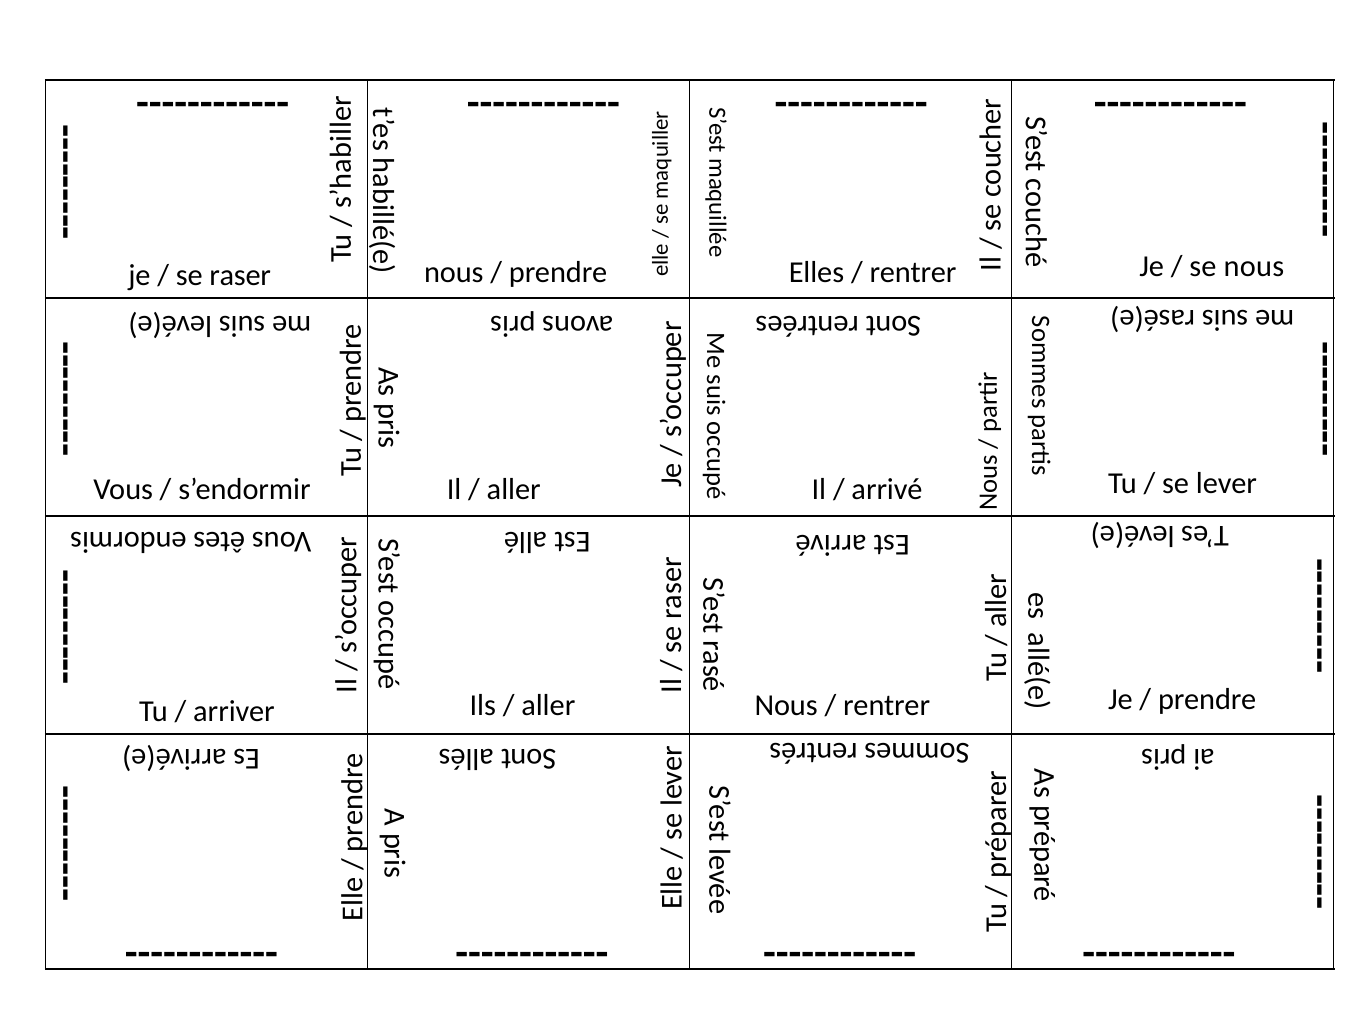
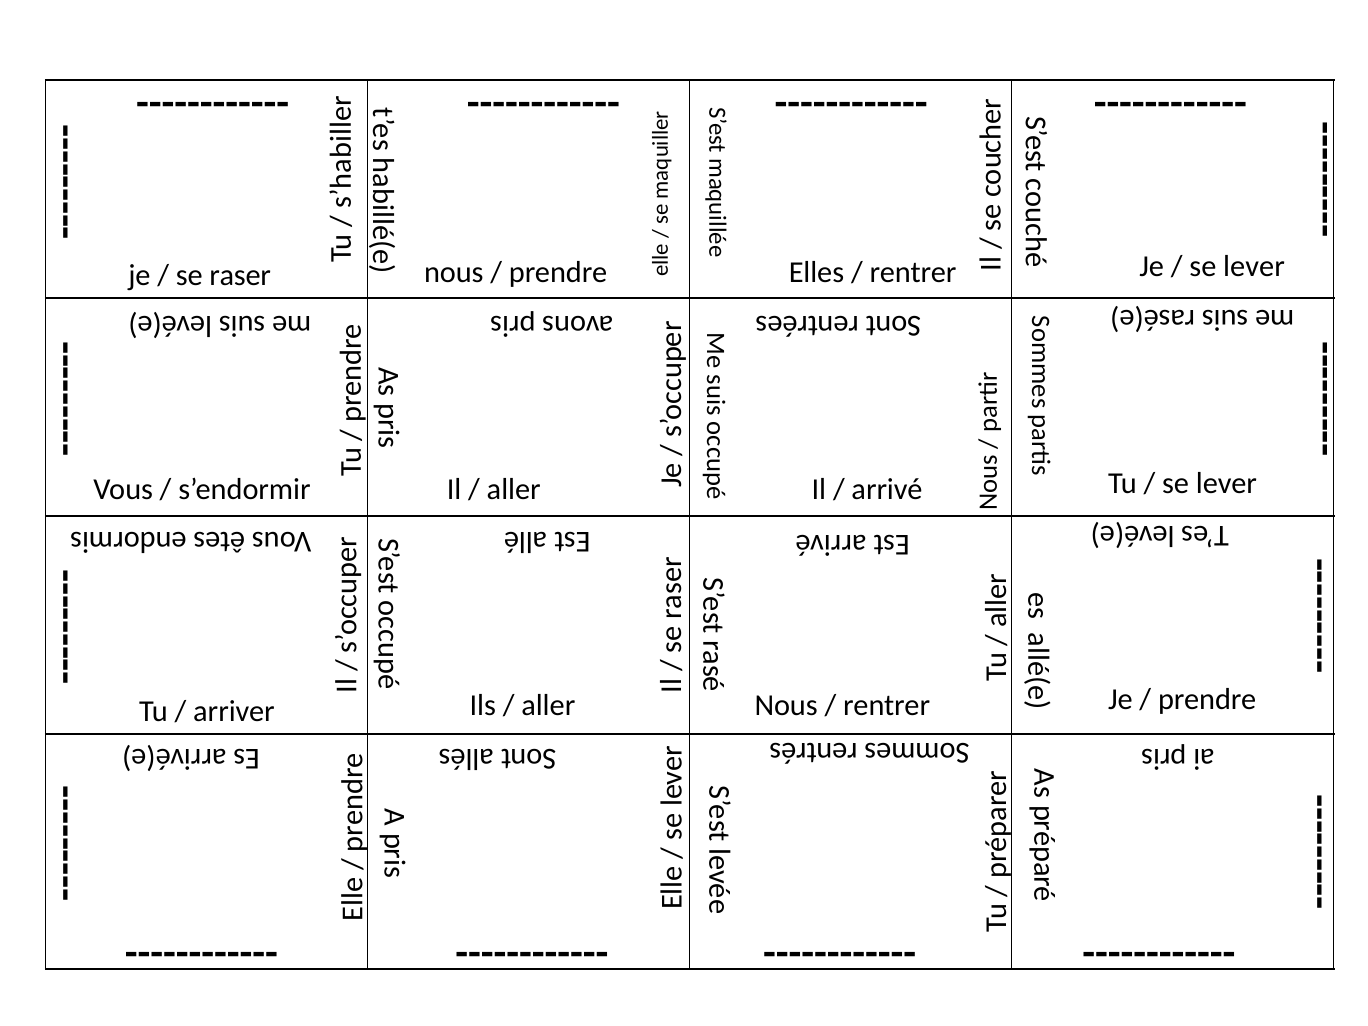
nous at (1254, 267): nous -> lever
